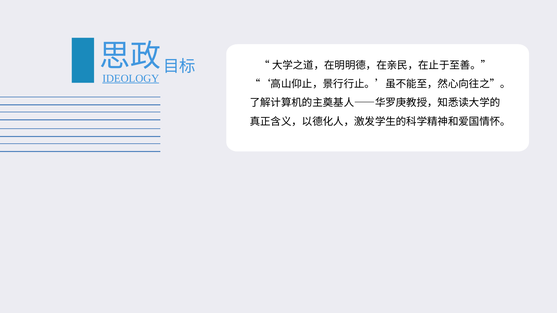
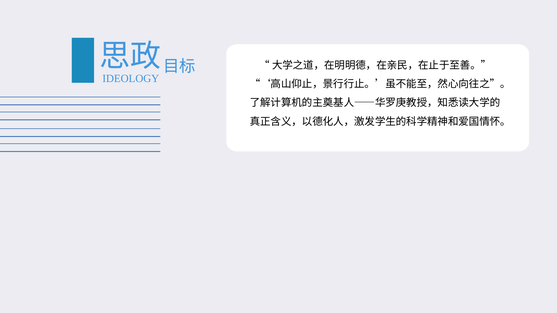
IDEOLOGY underline: present -> none
